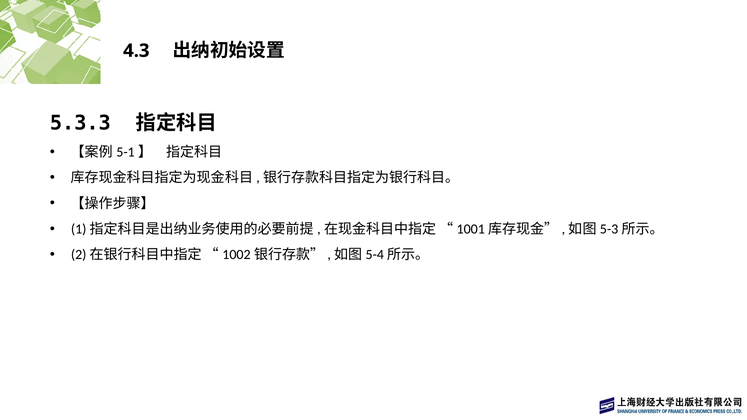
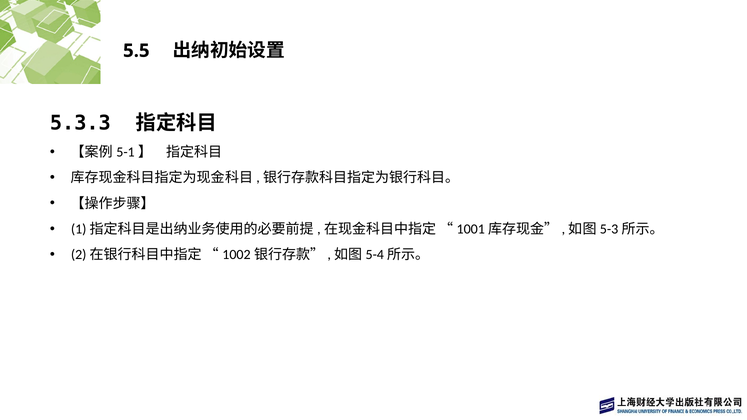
4.3: 4.3 -> 5.5
